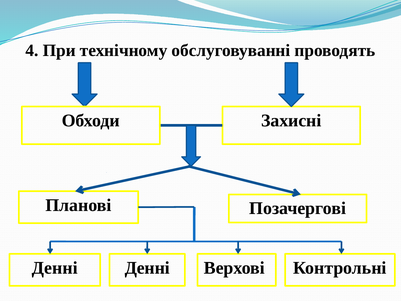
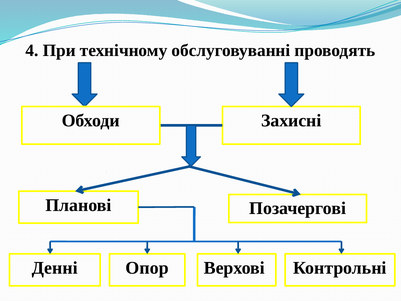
Денні Денні: Денні -> Опор
